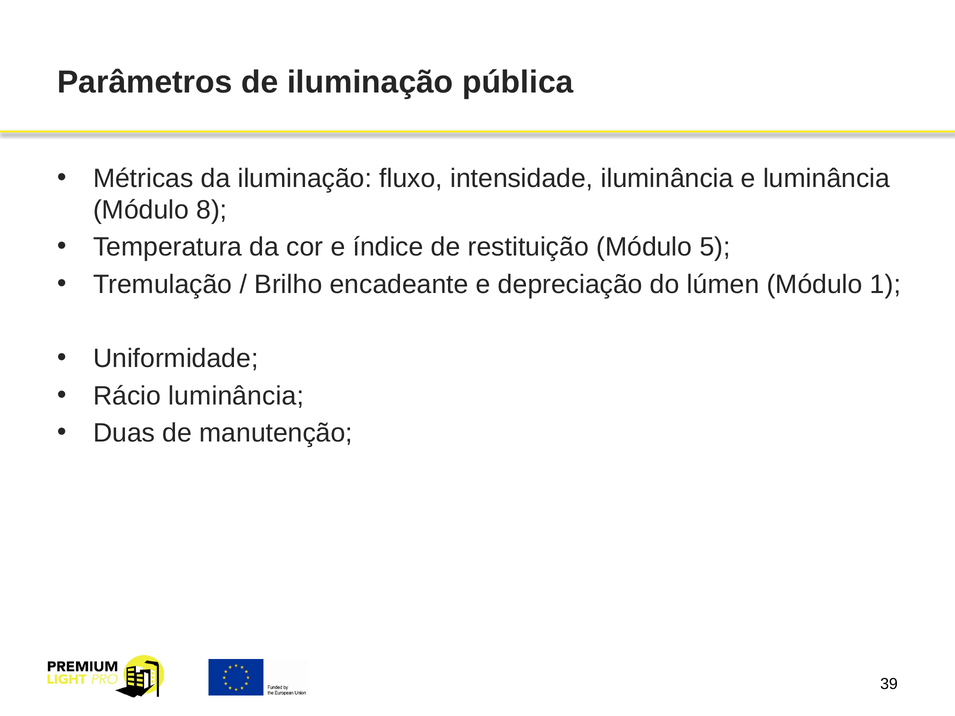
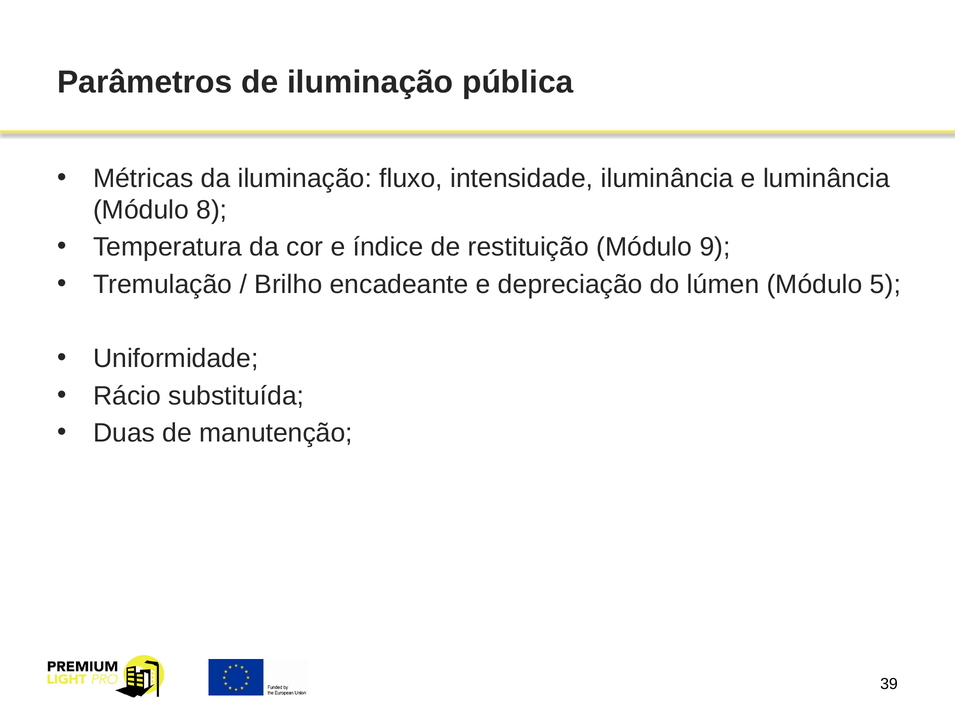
5: 5 -> 9
1: 1 -> 5
Rácio luminância: luminância -> substituída
